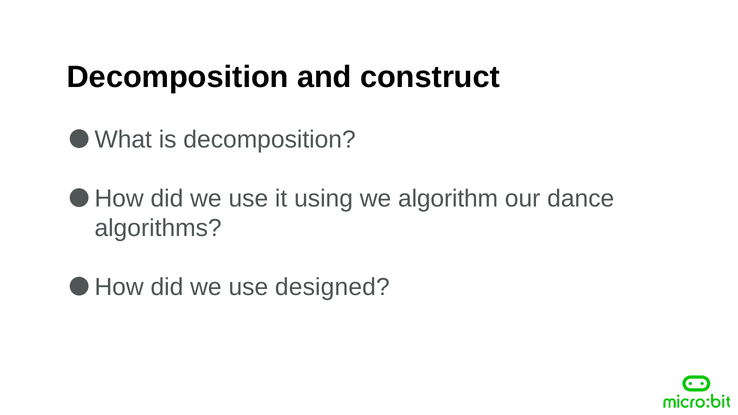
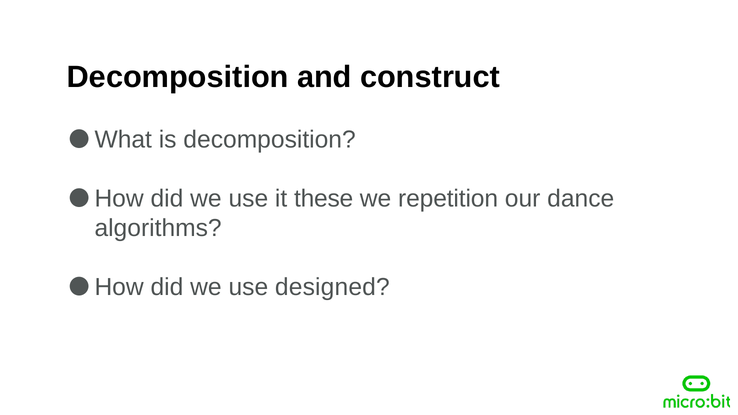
using: using -> these
algorithm: algorithm -> repetition
